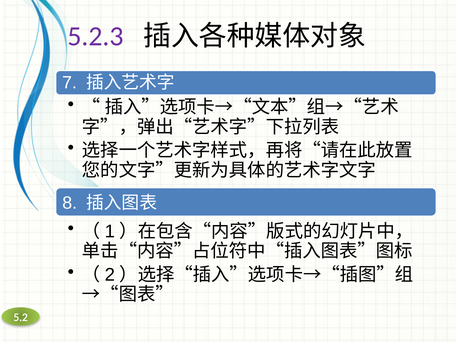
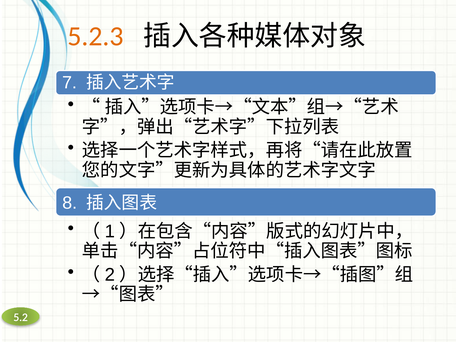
5.2.3 colour: purple -> orange
